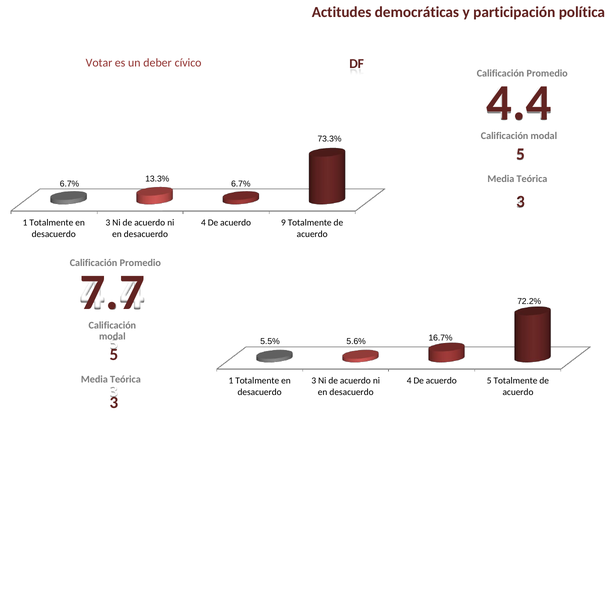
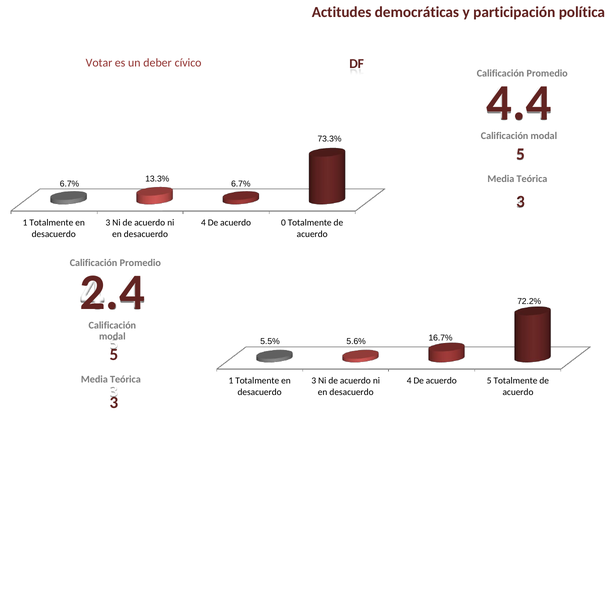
9: 9 -> 0
7.7: 7.7 -> 2.4
